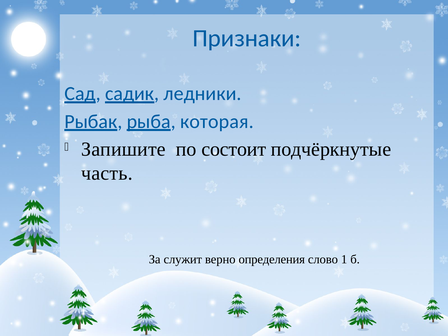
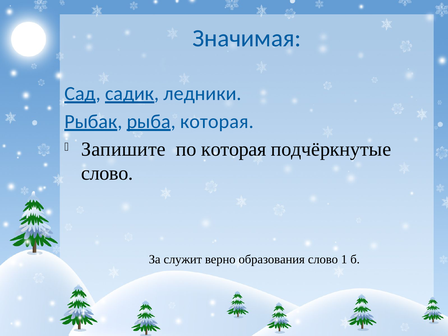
Признаки: Признаки -> Значимая
по состоит: состоит -> которая
часть at (107, 173): часть -> слово
определения: определения -> образования
